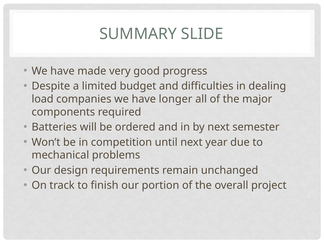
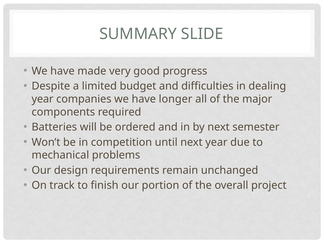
load at (43, 99): load -> year
